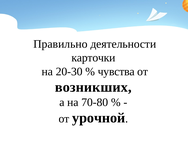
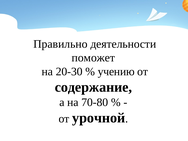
карточки: карточки -> поможет
чувства: чувства -> учению
возникших: возникших -> содержание
